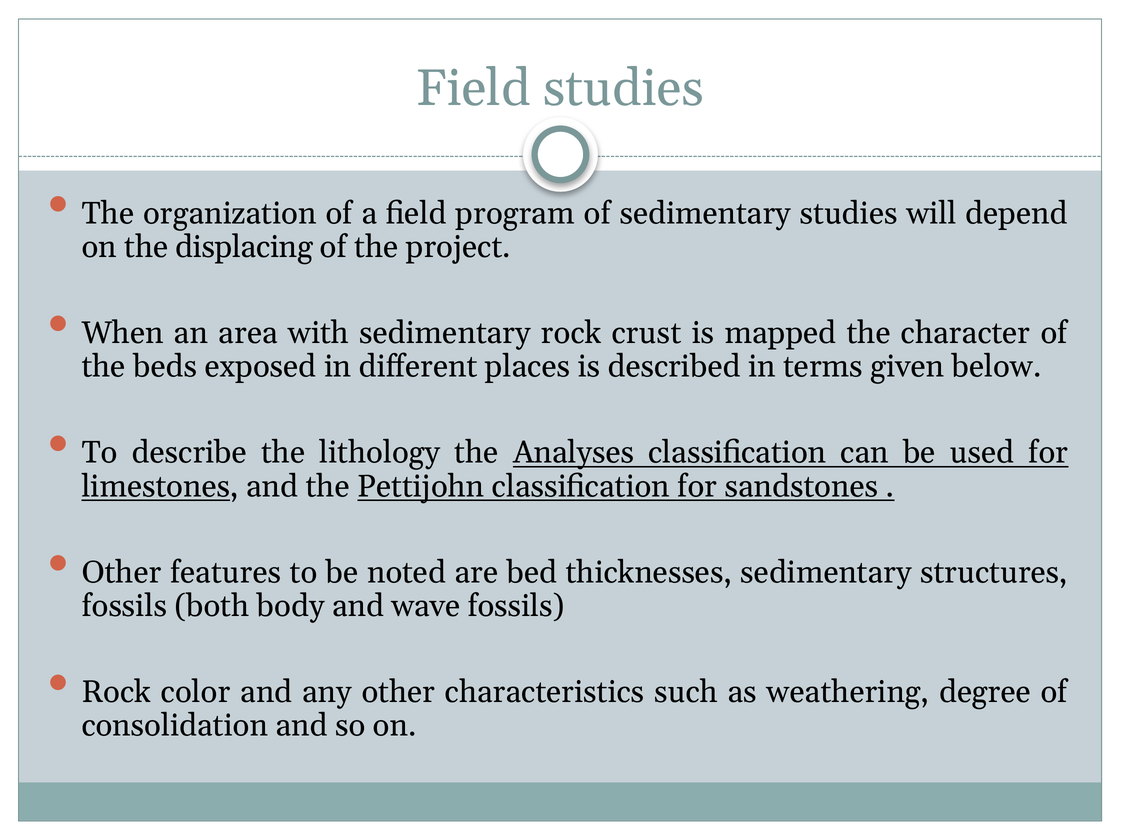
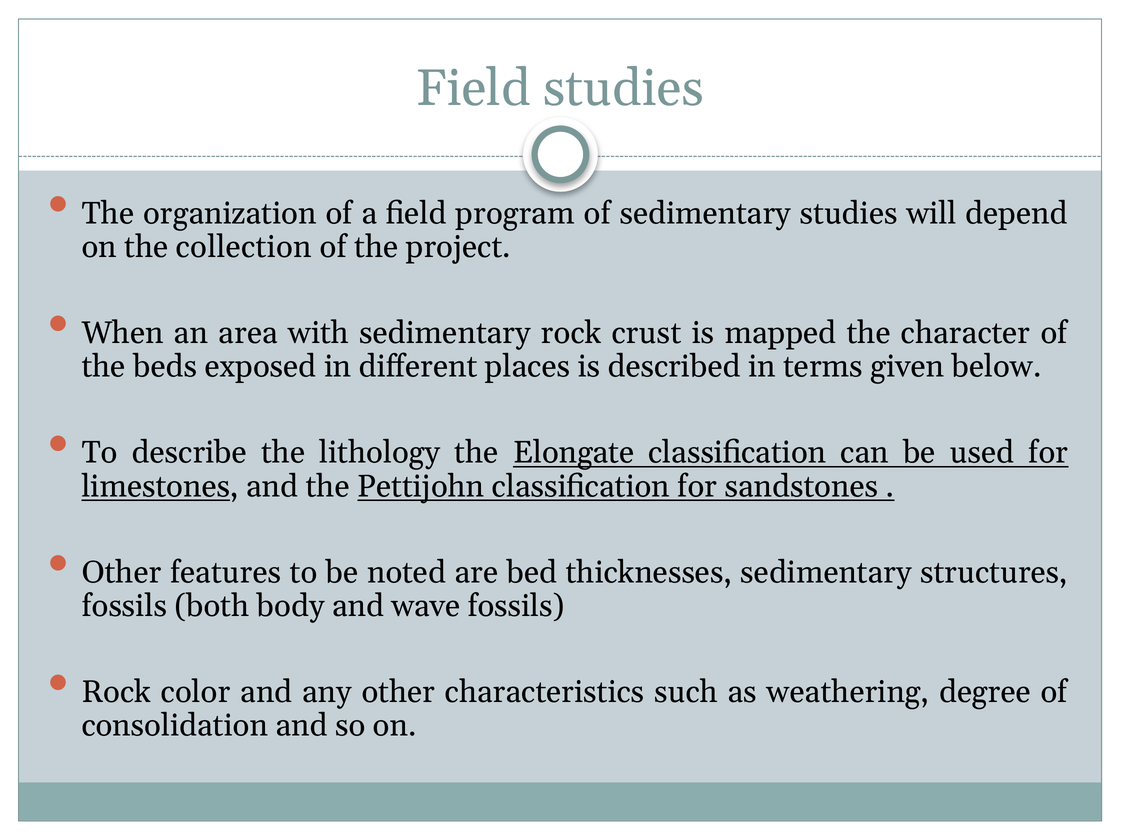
displacing: displacing -> collection
Analyses: Analyses -> Elongate
